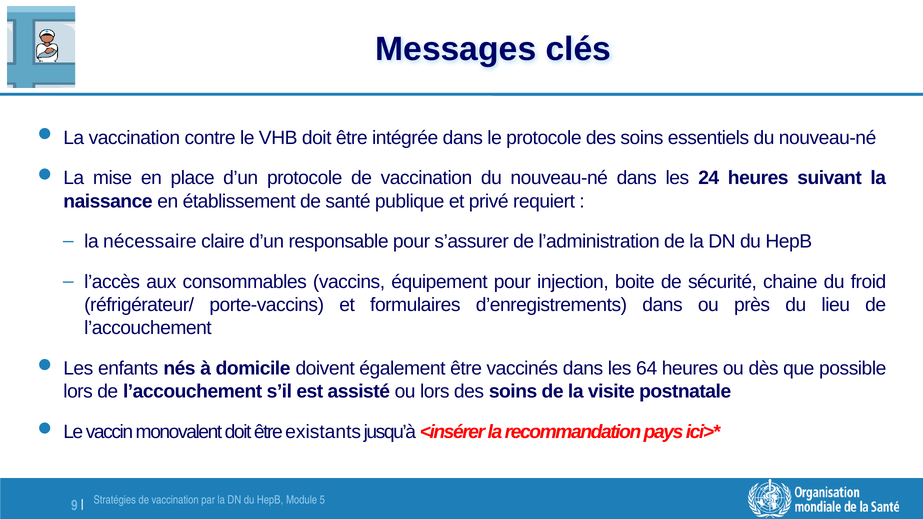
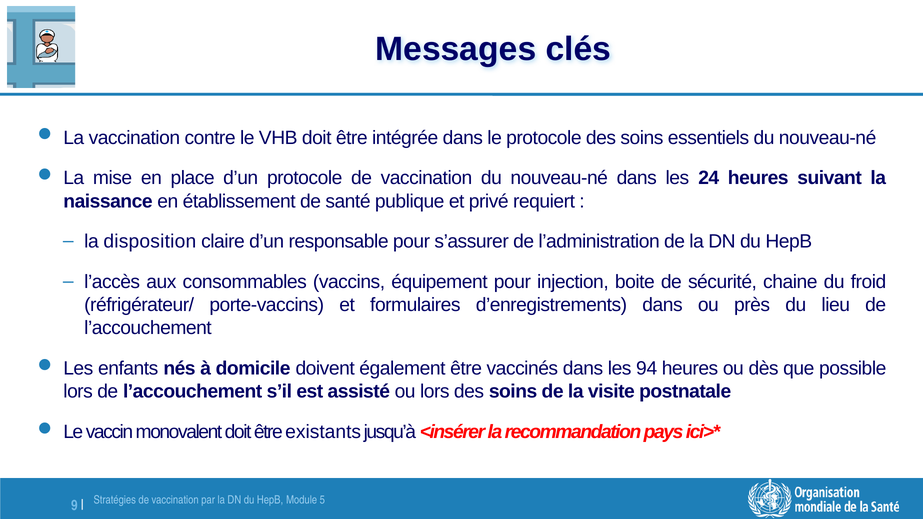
nécessaire: nécessaire -> disposition
64: 64 -> 94
